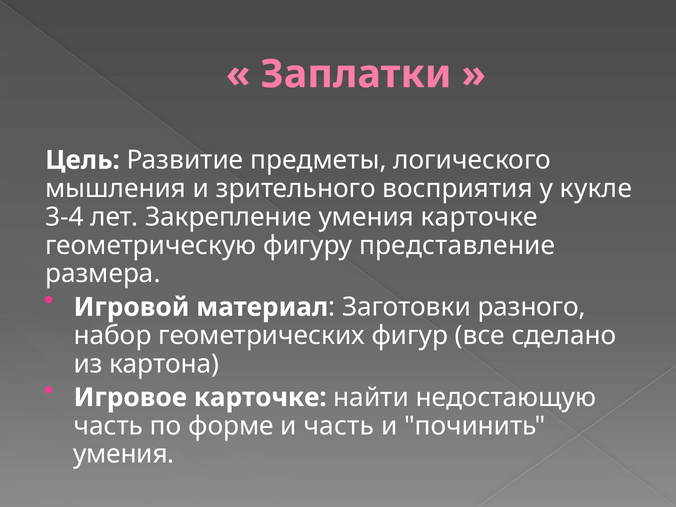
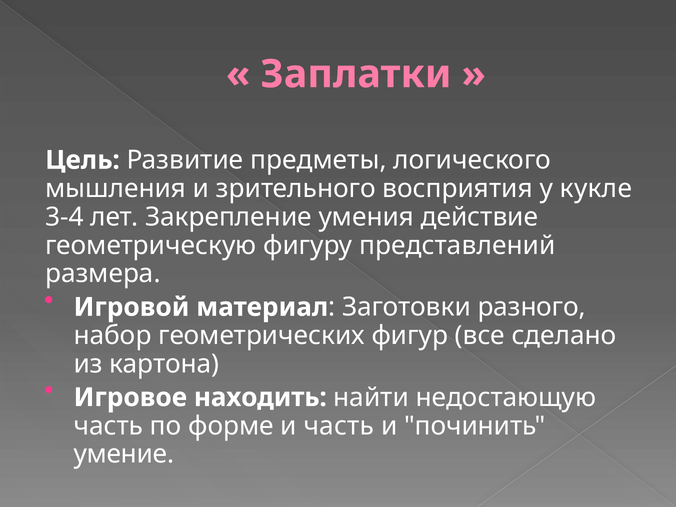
умения карточке: карточке -> действие
представление: представление -> представлений
Игровое карточке: карточке -> находить
умения at (124, 454): умения -> умение
